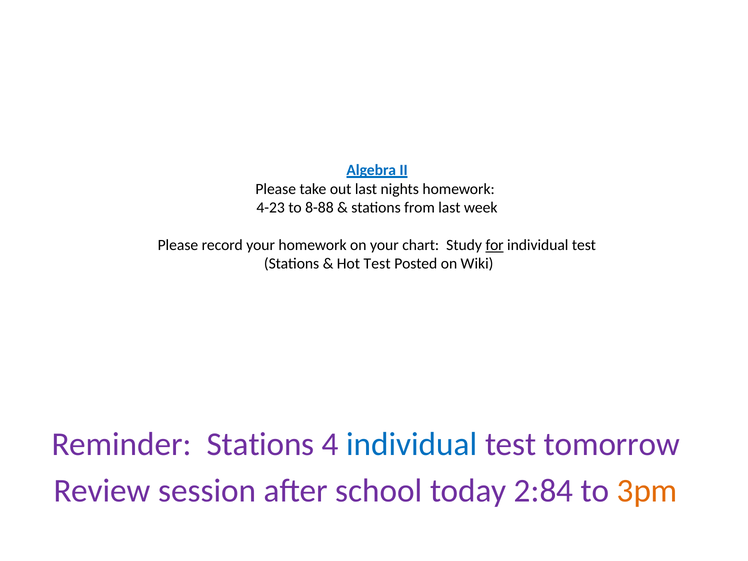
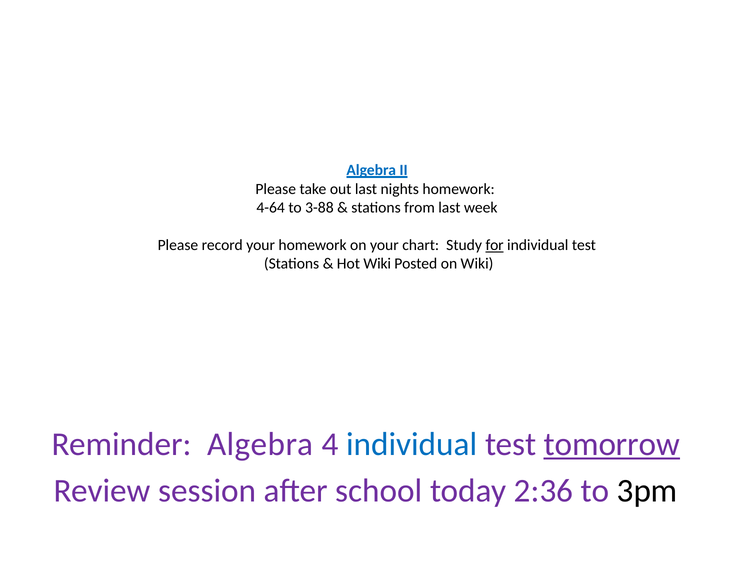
4-23: 4-23 -> 4-64
8-88: 8-88 -> 3-88
Hot Test: Test -> Wiki
Reminder Stations: Stations -> Algebra
tomorrow underline: none -> present
2:84: 2:84 -> 2:36
3pm colour: orange -> black
